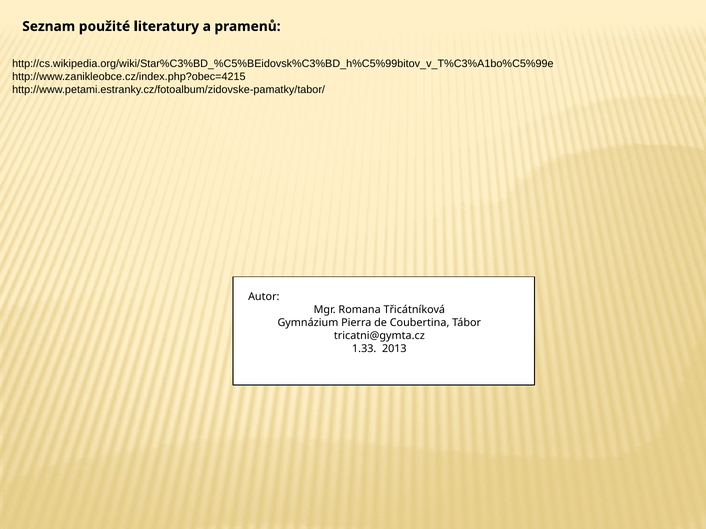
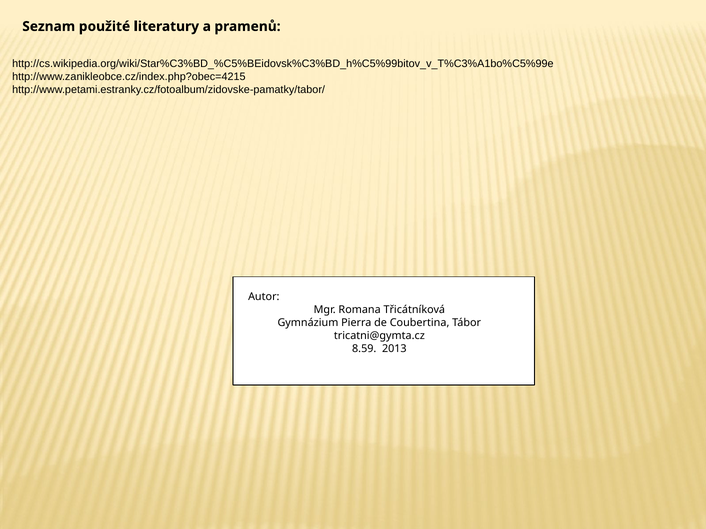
1.33: 1.33 -> 8.59
